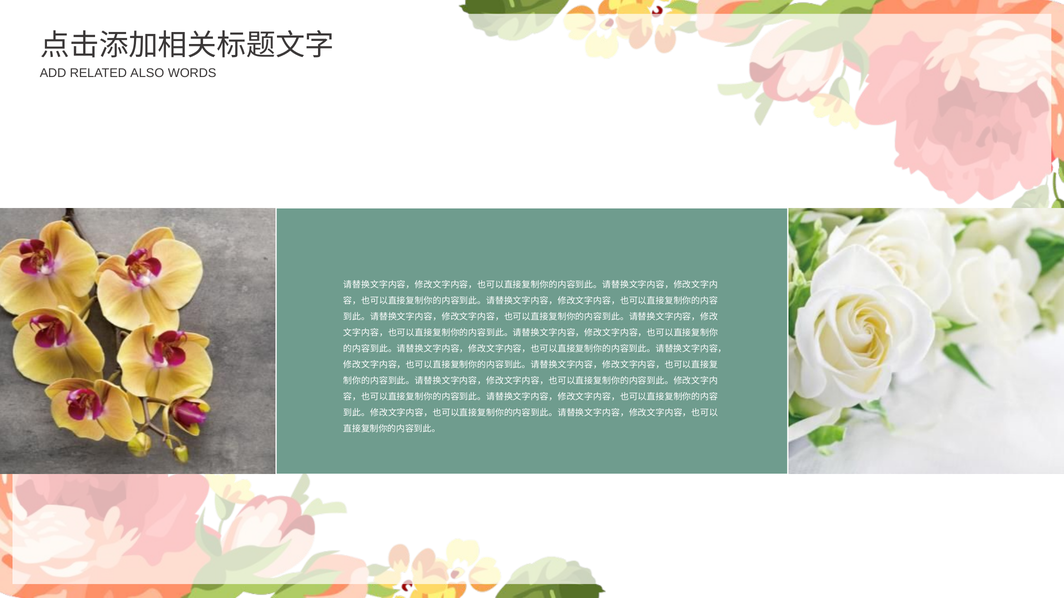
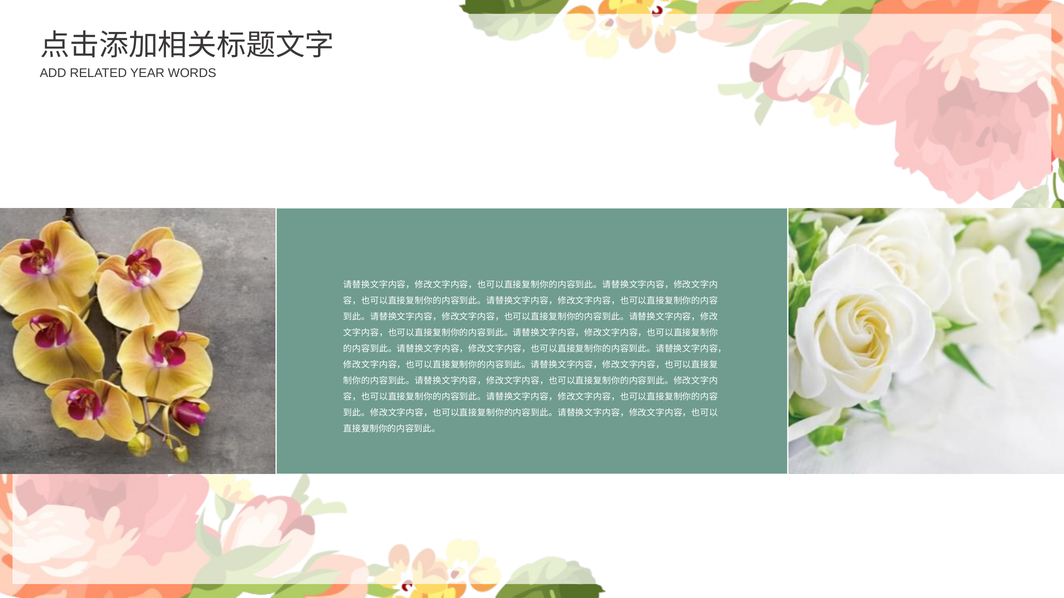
ALSO: ALSO -> YEAR
